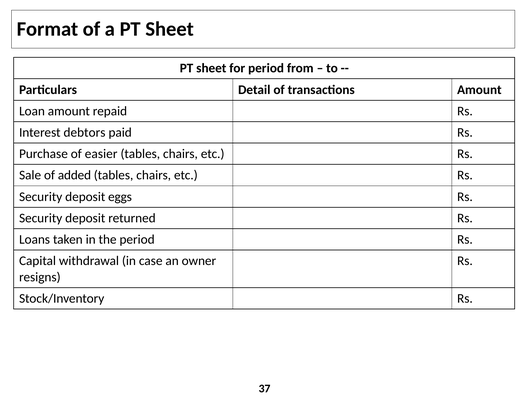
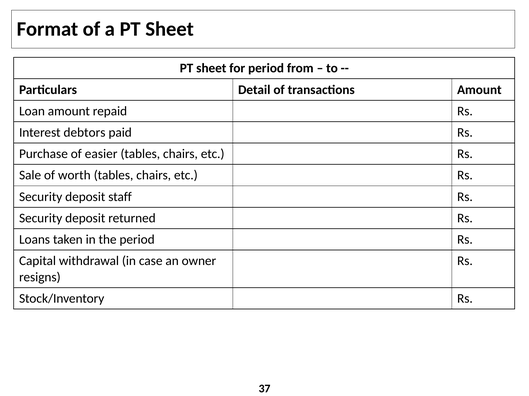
added: added -> worth
eggs: eggs -> staff
